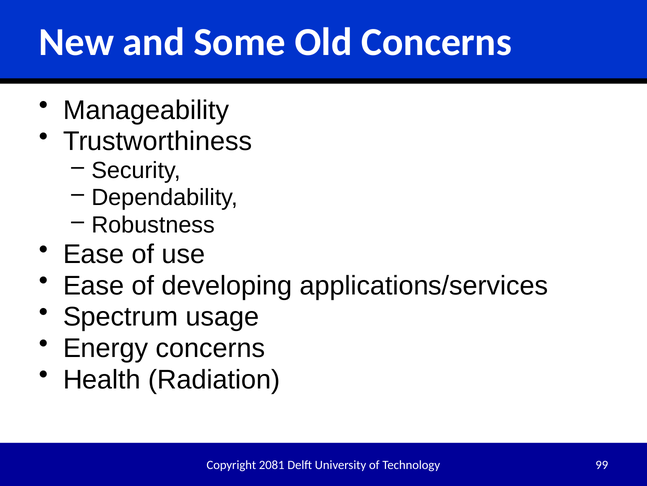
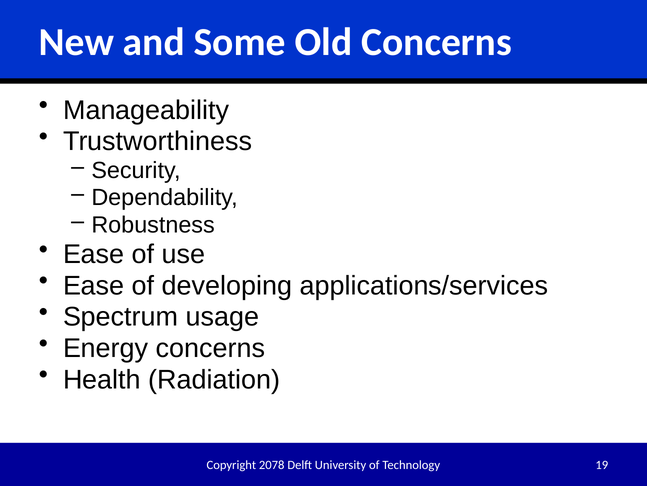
2081: 2081 -> 2078
99: 99 -> 19
